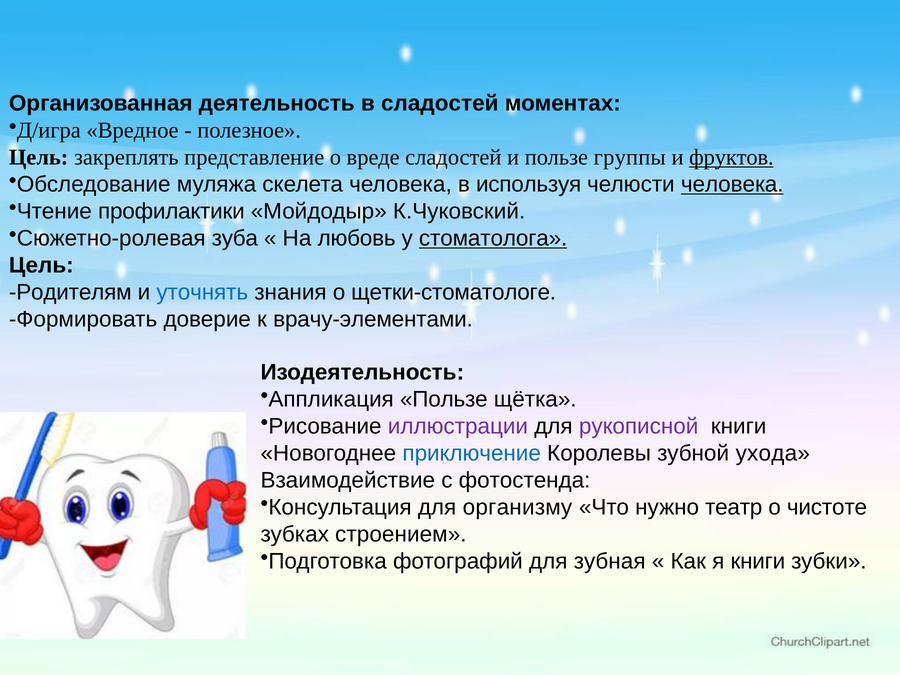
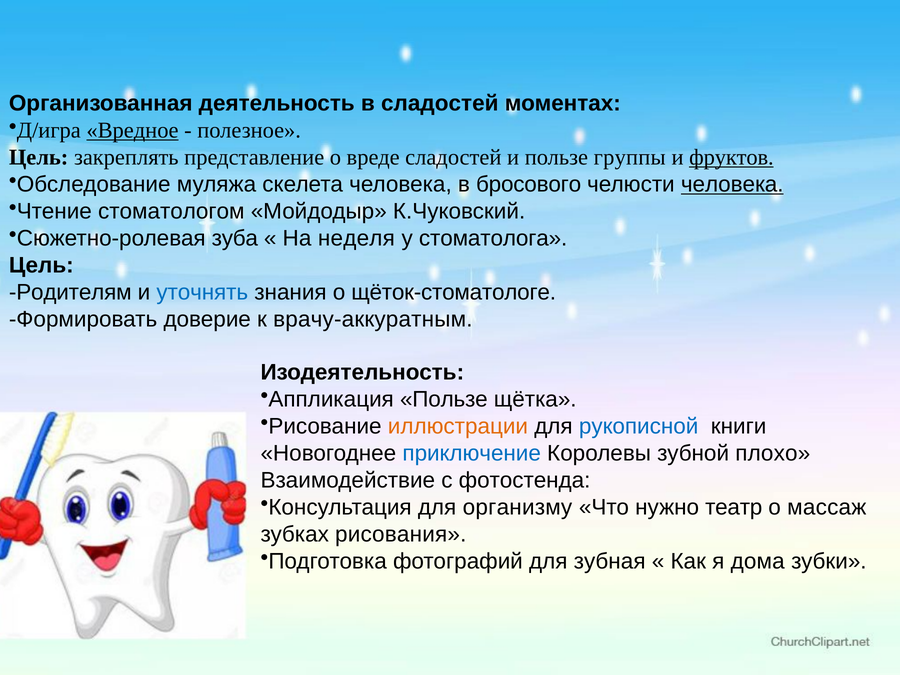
Вредное underline: none -> present
используя: используя -> бросового
профилактики: профилактики -> стоматологом
любовь: любовь -> неделя
стоматолога underline: present -> none
щетки-стоматологе: щетки-стоматологе -> щёток-стоматологе
врачу-элементами: врачу-элементами -> врачу-аккуратным
иллюстрации colour: purple -> orange
рукописной colour: purple -> blue
ухода: ухода -> плохо
чистоте: чистоте -> массаж
строением: строением -> рисования
я книги: книги -> дома
